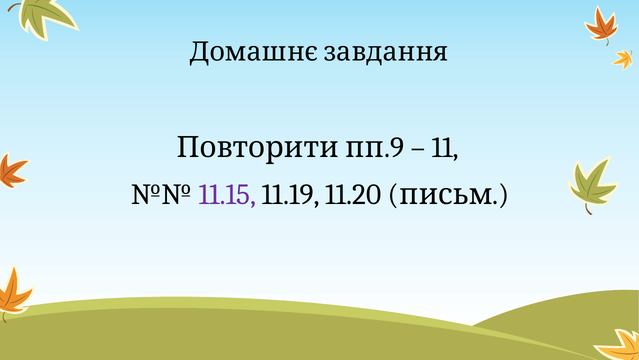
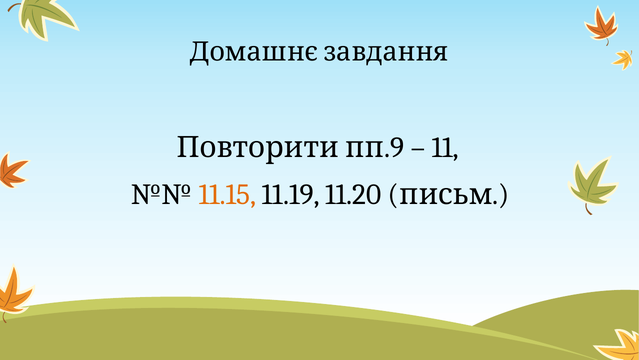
11.15 colour: purple -> orange
